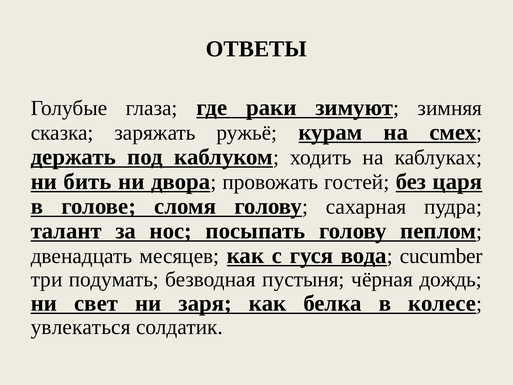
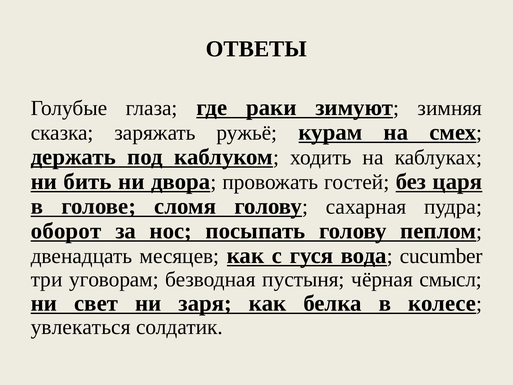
талант: талант -> оборот
подумать: подумать -> уговорам
дождь: дождь -> смысл
